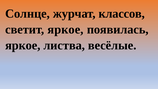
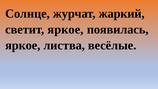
классов: классов -> жаркий
